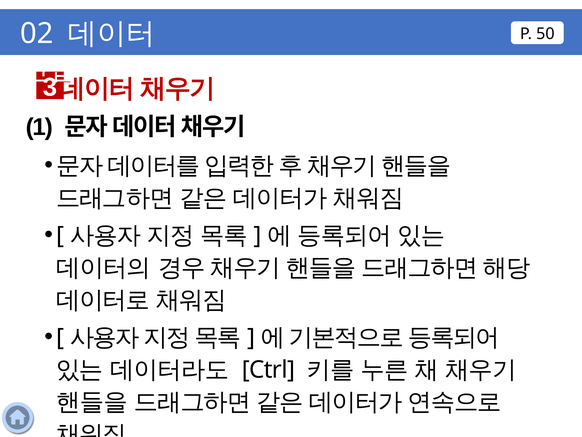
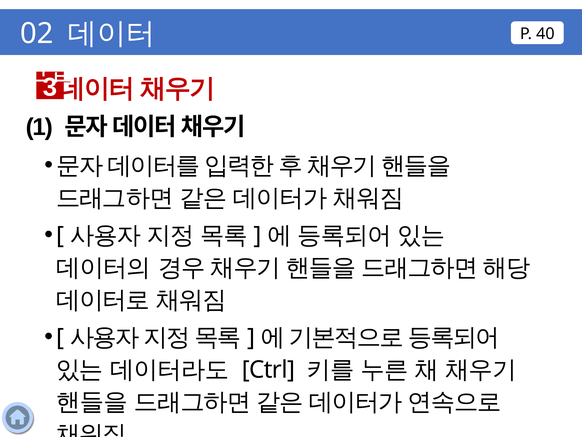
50: 50 -> 40
